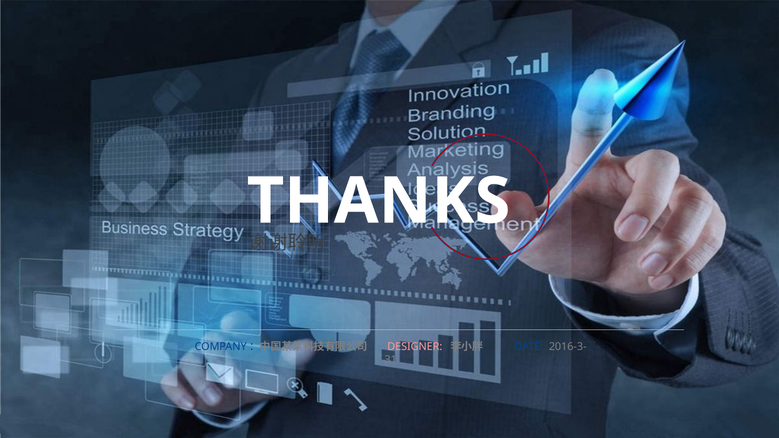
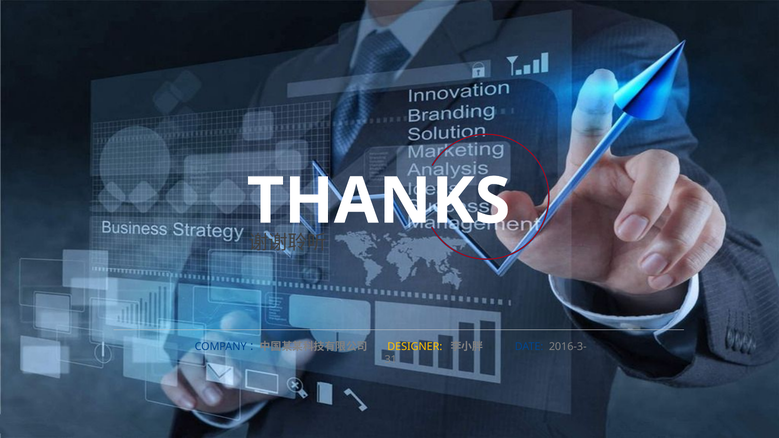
DESIGNER colour: pink -> yellow
